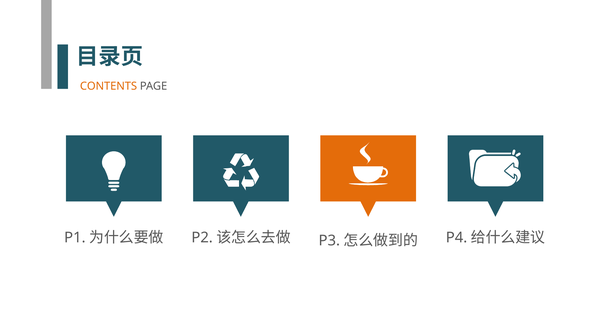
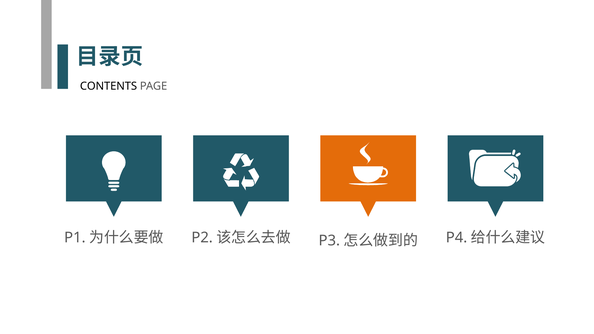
CONTENTS colour: orange -> black
